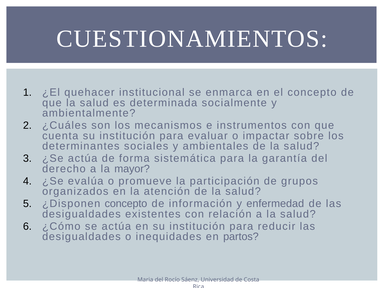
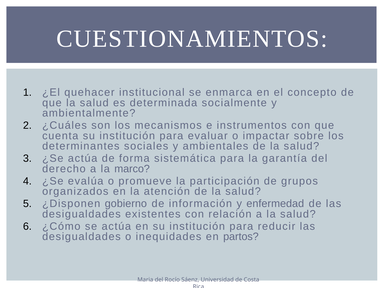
mayor: mayor -> marco
¿Disponen concepto: concepto -> gobierno
